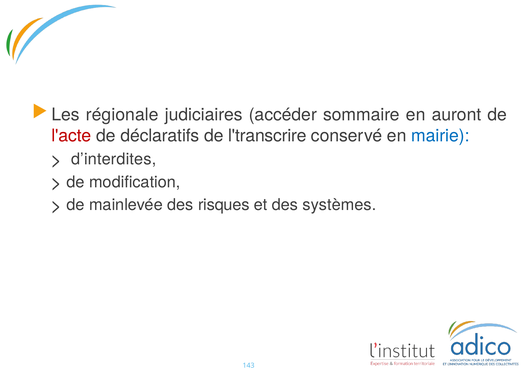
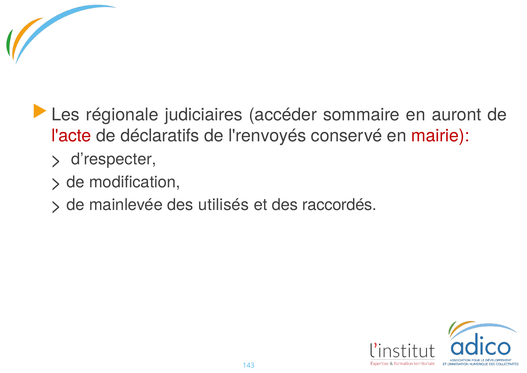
l'transcrire: l'transcrire -> l'renvoyés
mairie colour: blue -> red
d’interdites: d’interdites -> d’respecter
risques: risques -> utilisés
systèmes: systèmes -> raccordés
